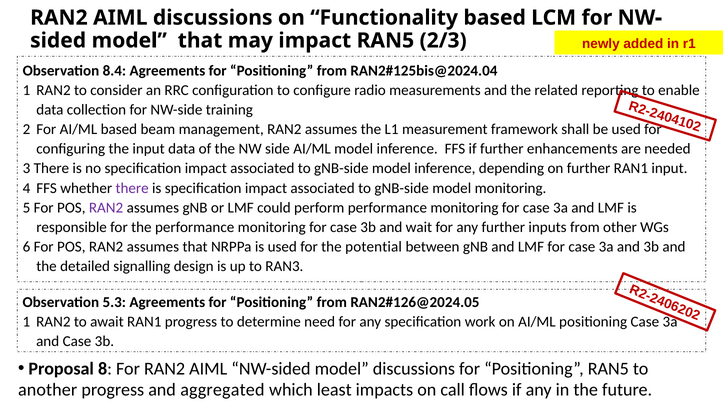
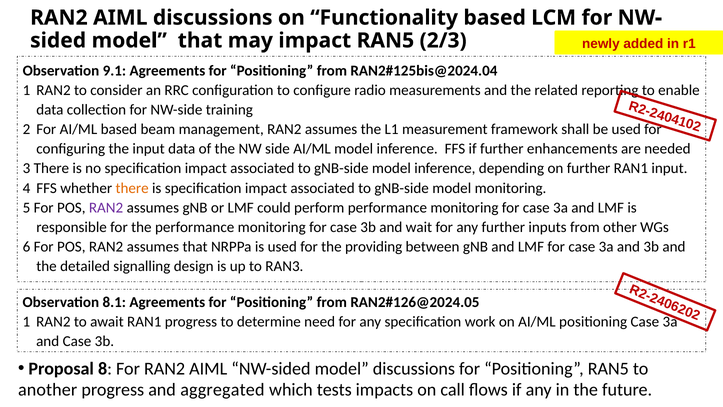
8.4: 8.4 -> 9.1
there at (132, 188) colour: purple -> orange
potential: potential -> providing
5.3: 5.3 -> 8.1
least: least -> tests
